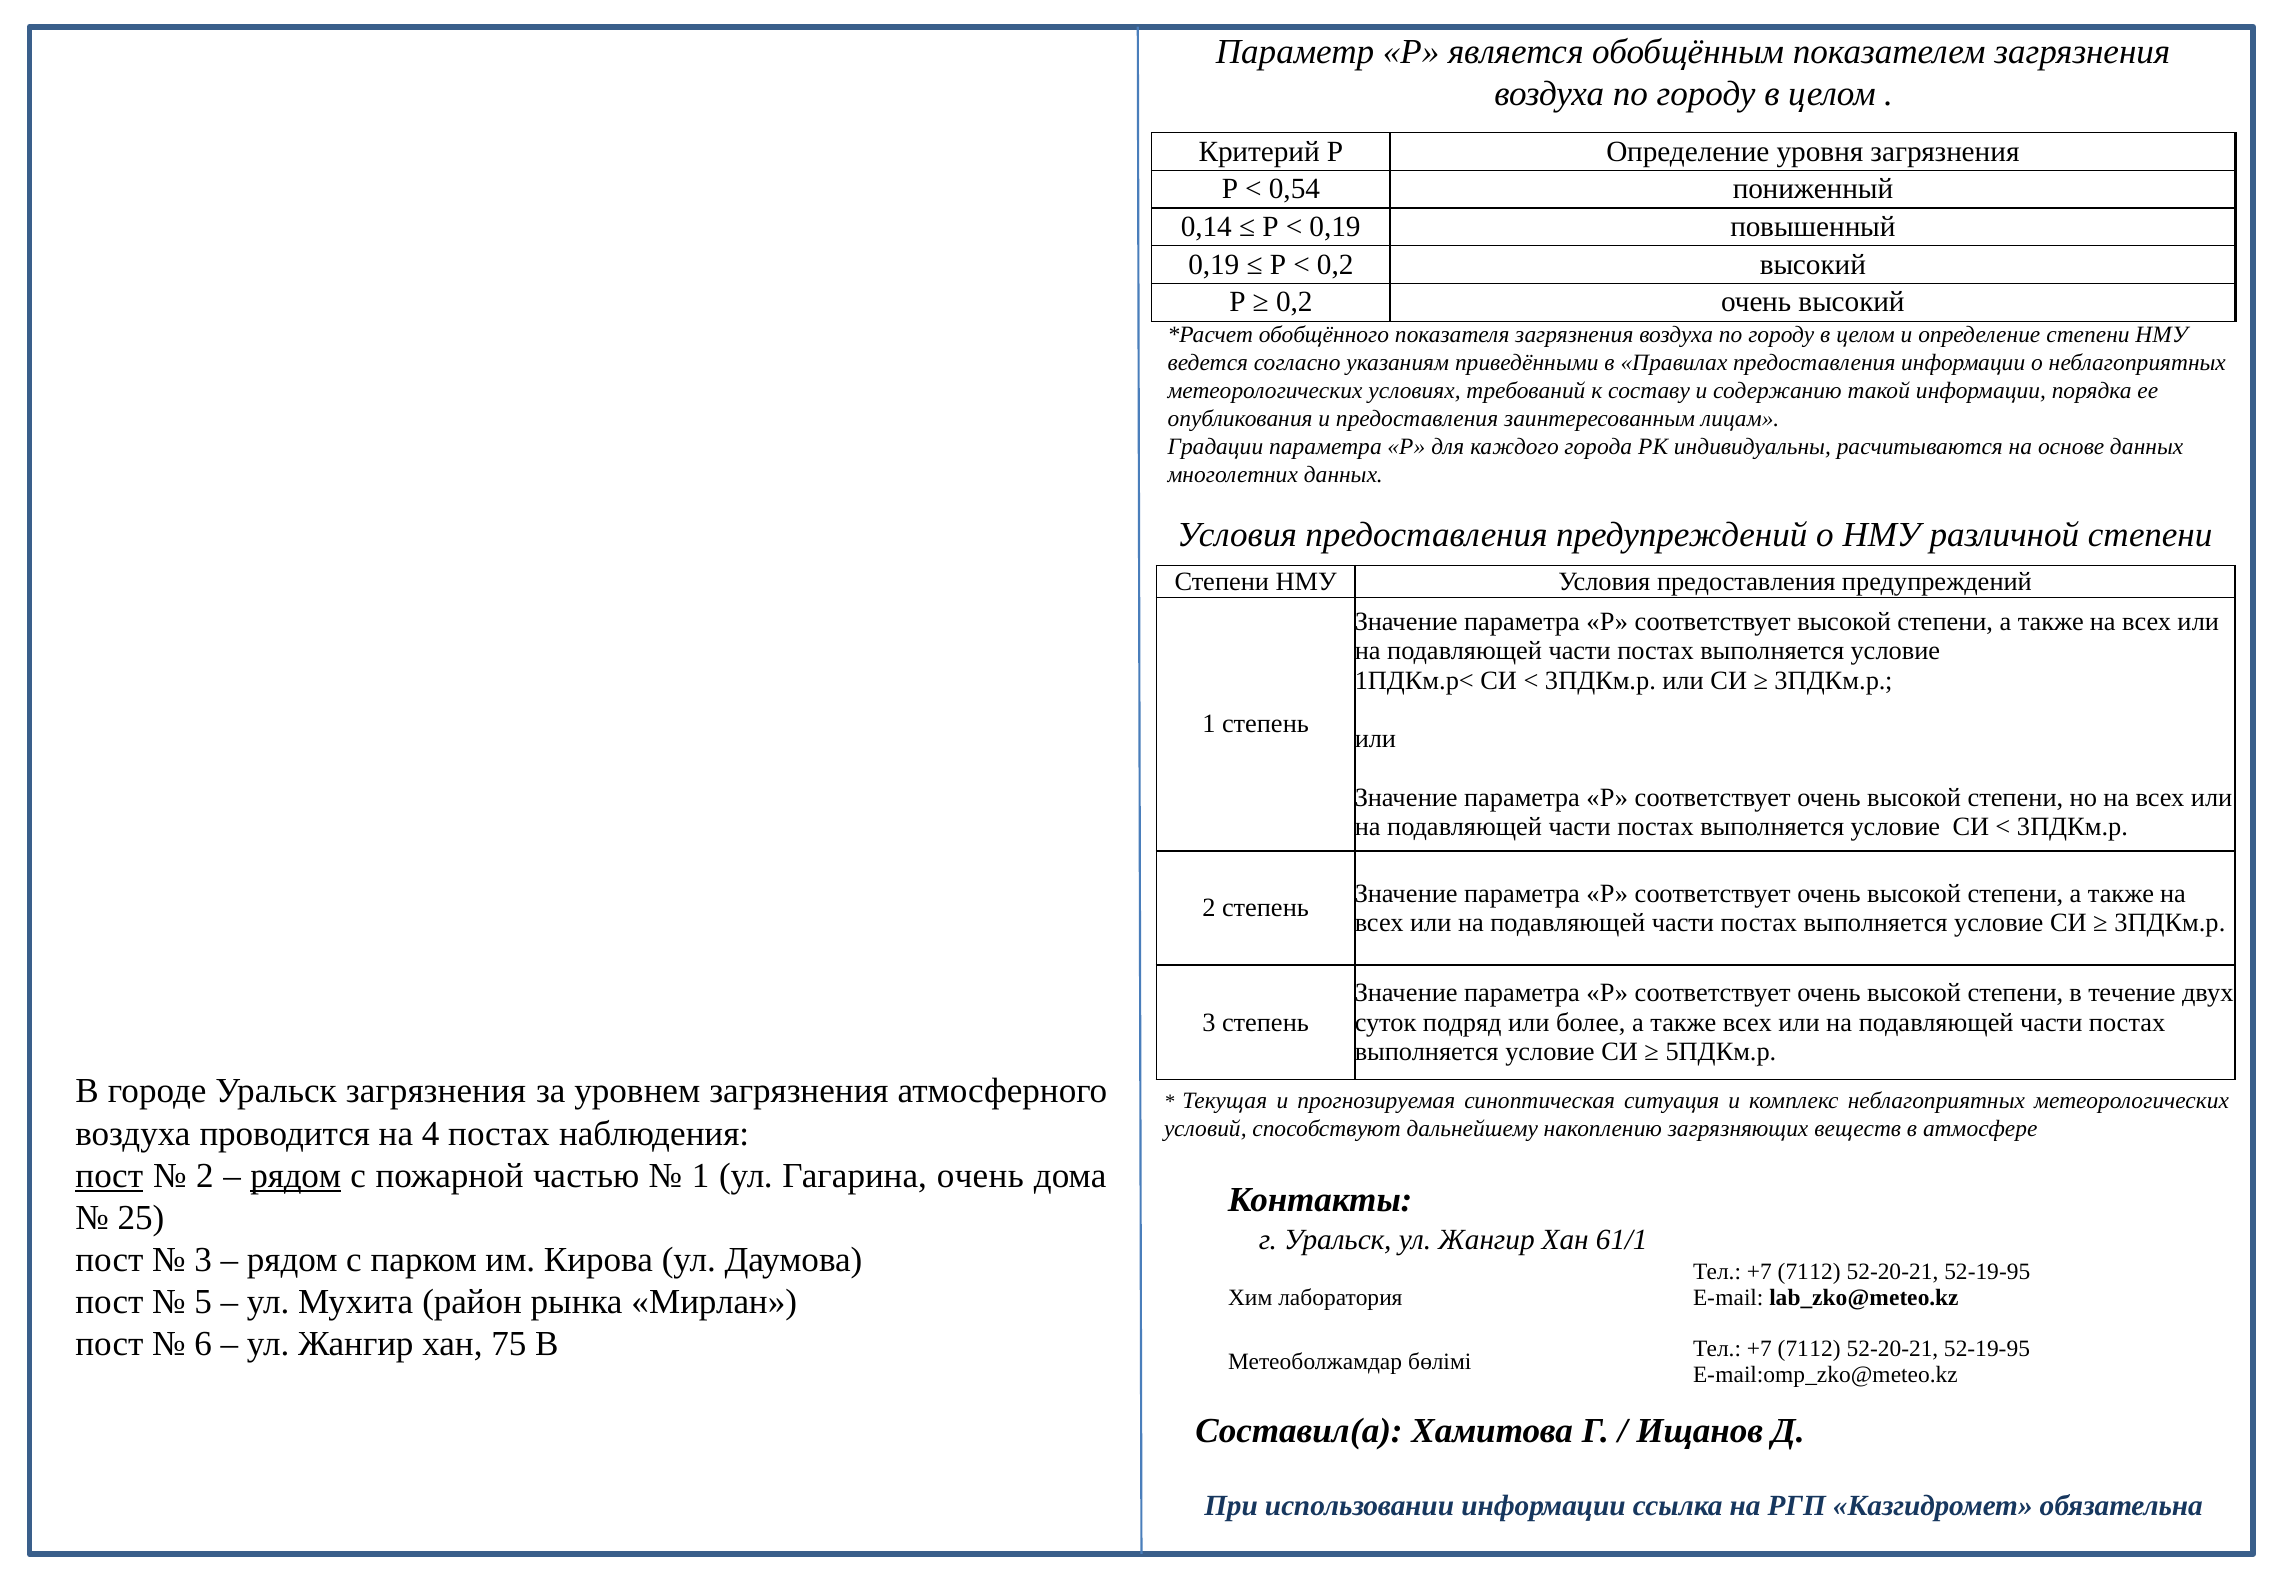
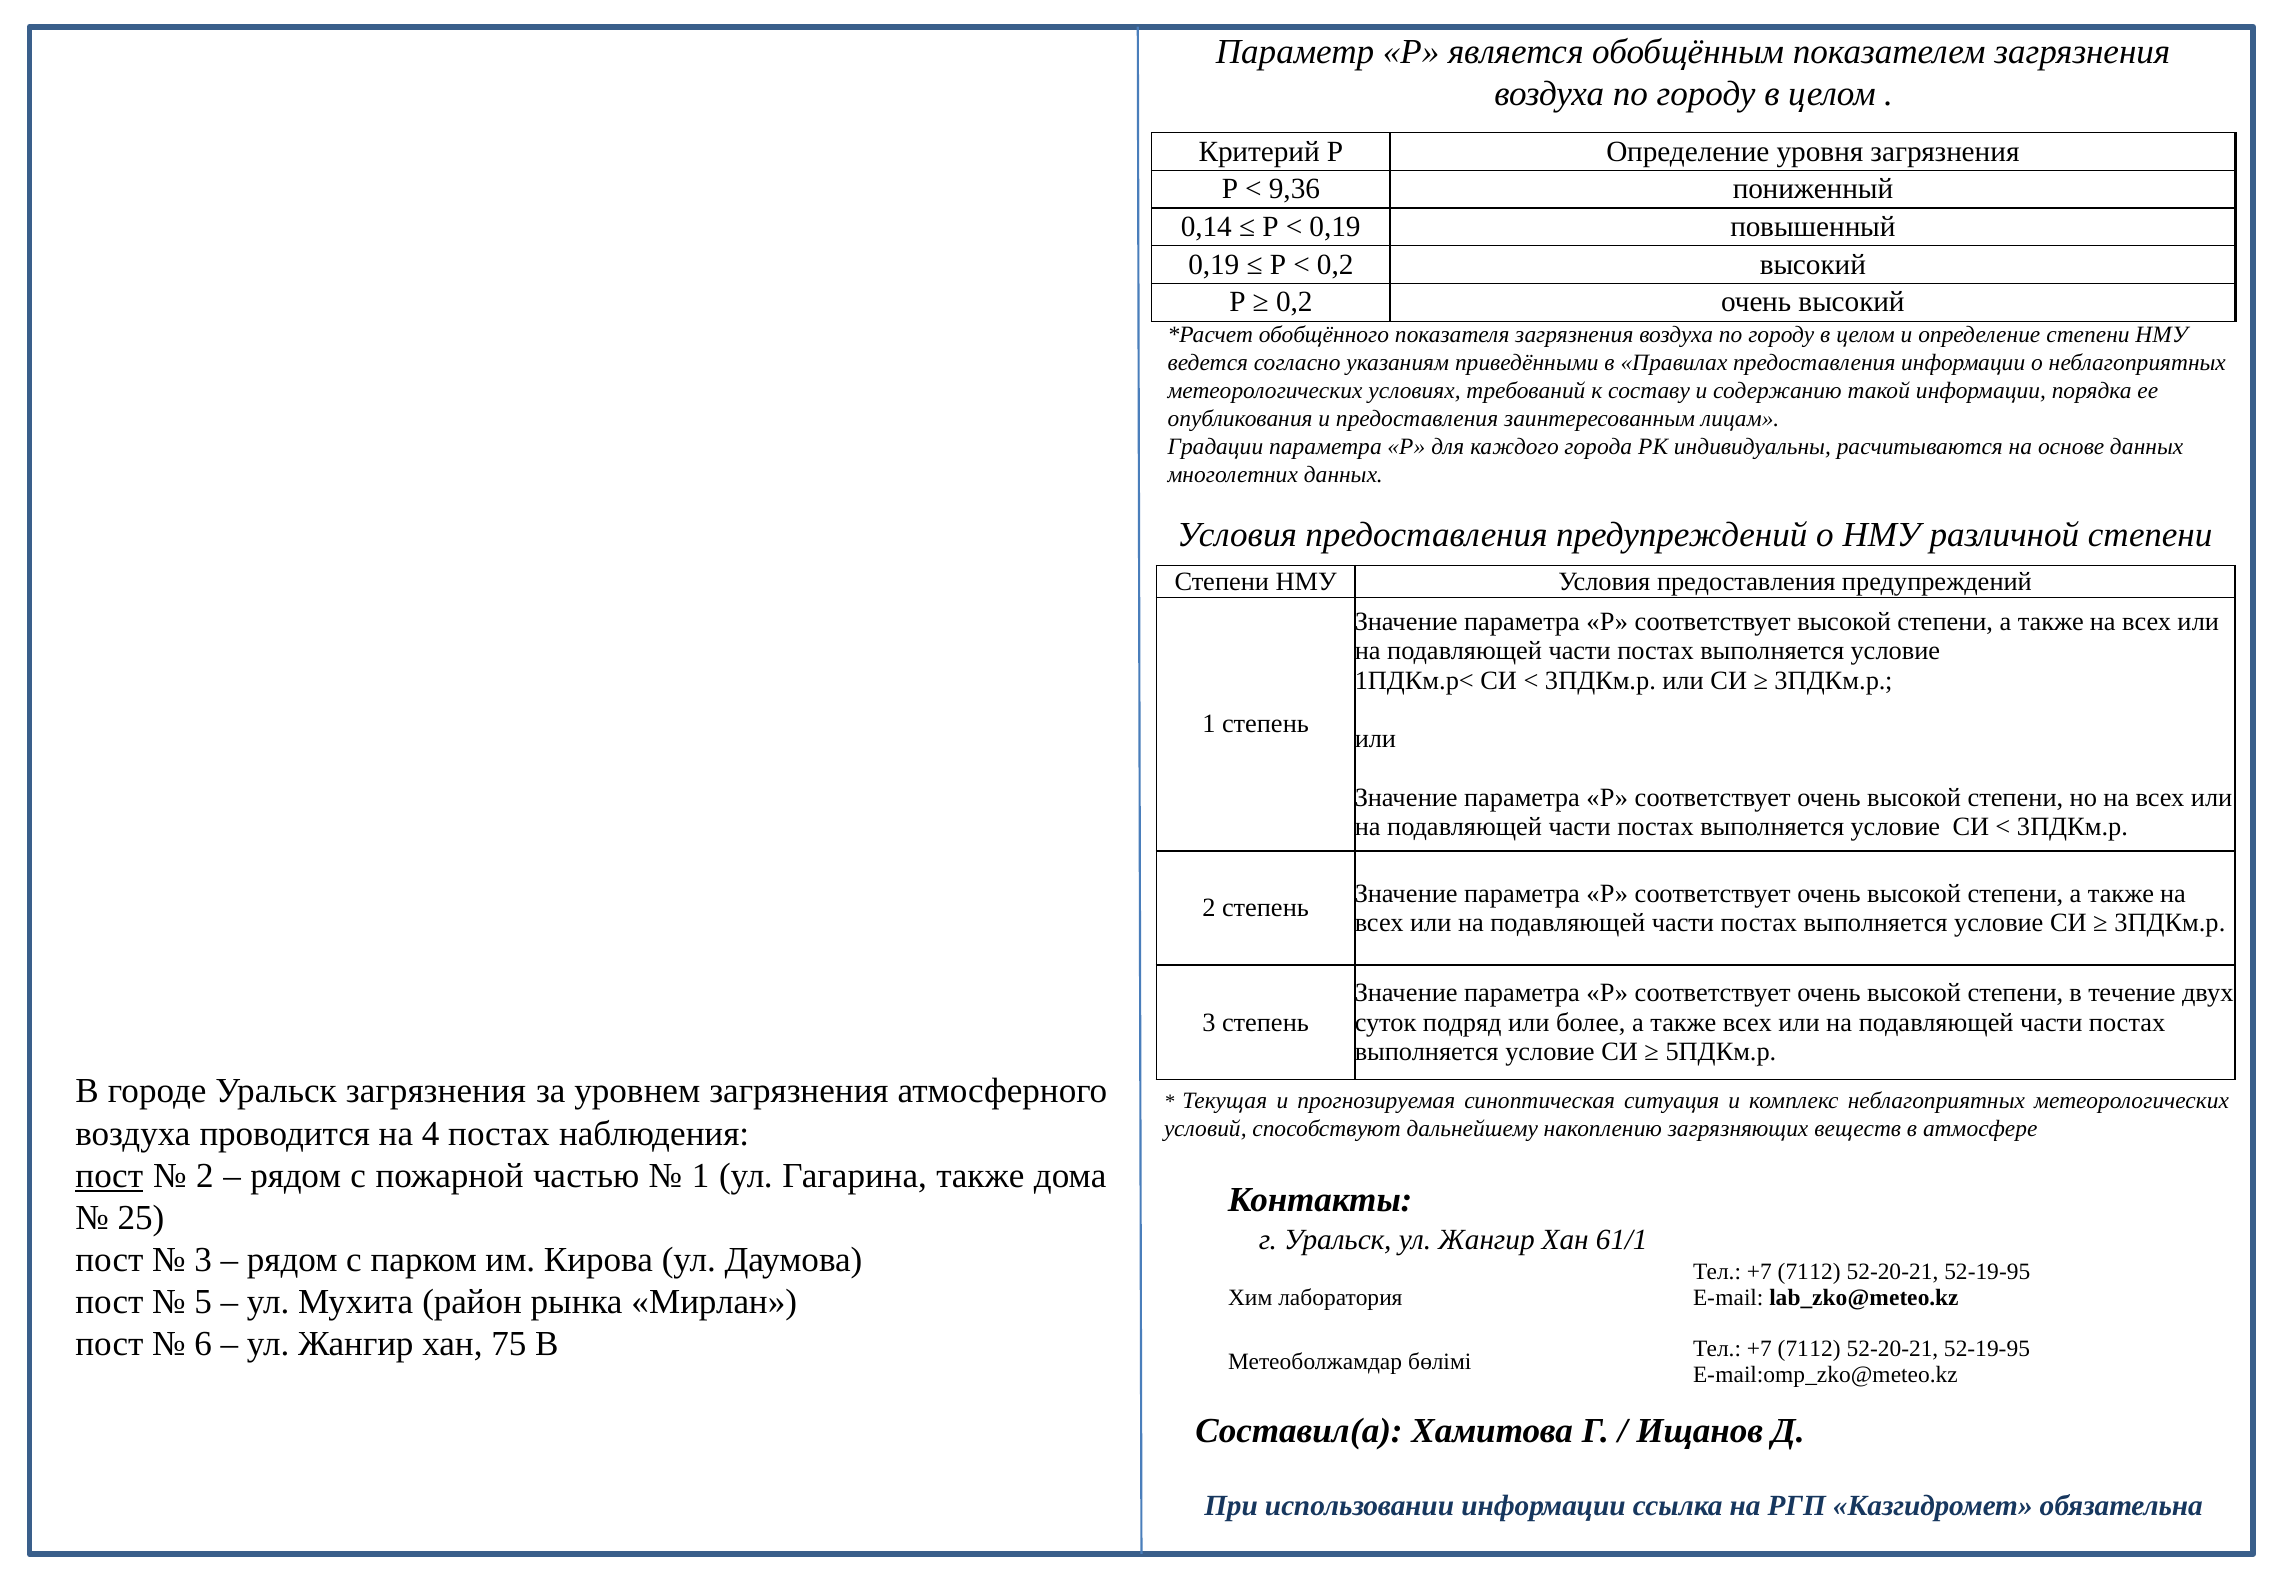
0,54: 0,54 -> 9,36
рядом at (296, 1175) underline: present -> none
Гагарина очень: очень -> также
